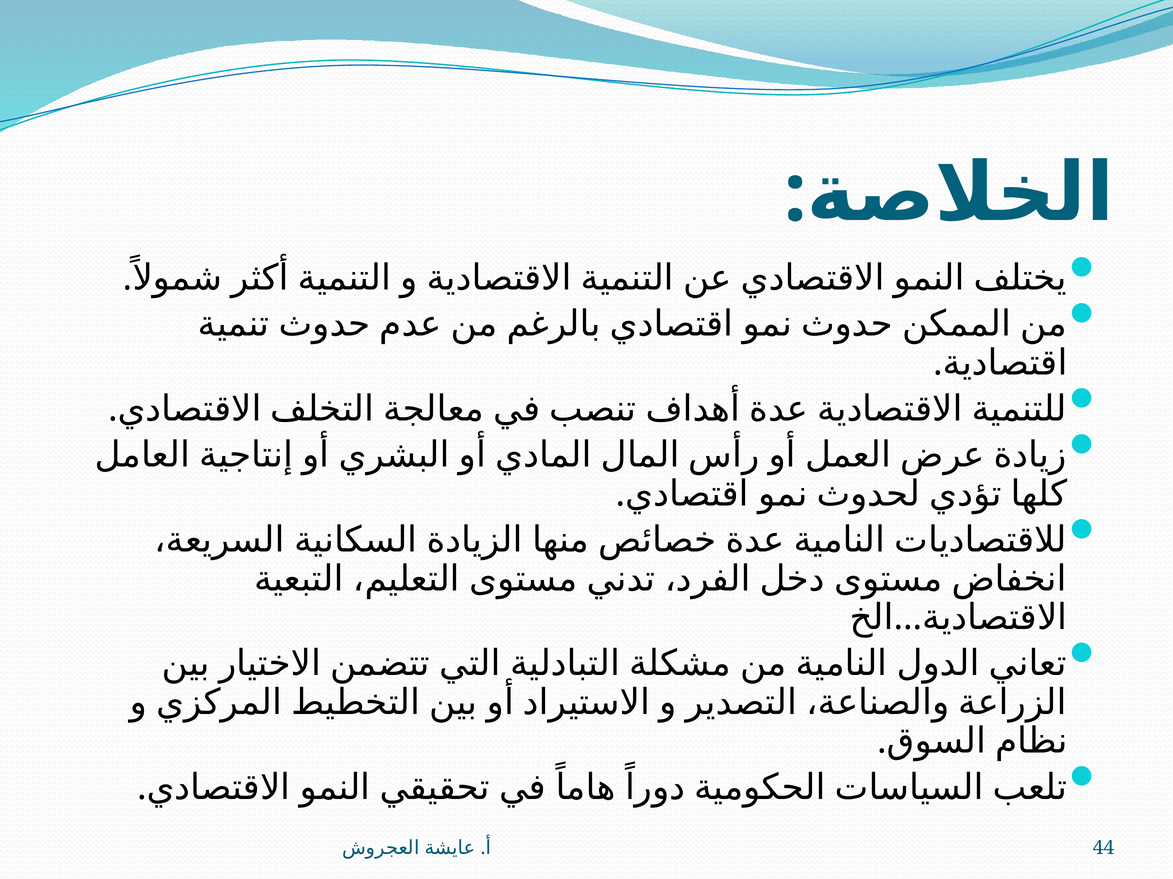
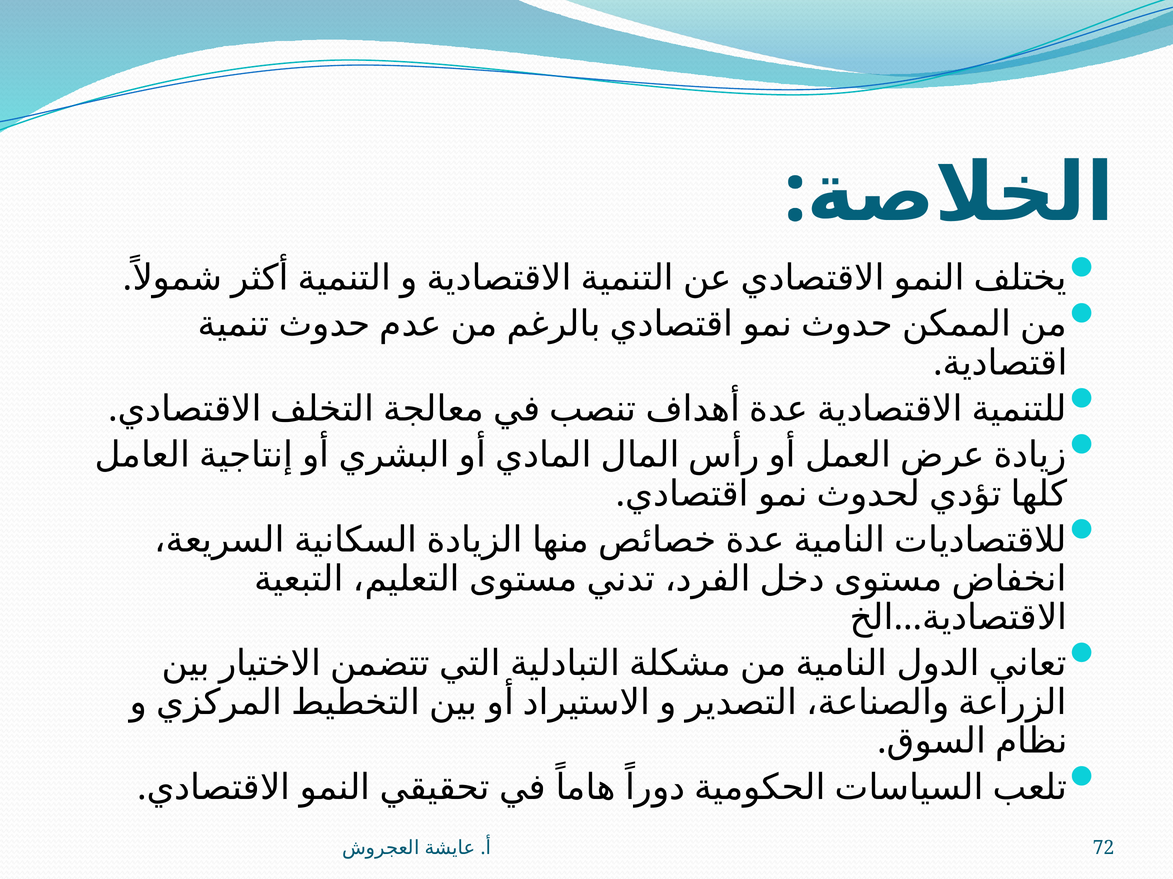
44: 44 -> 72
